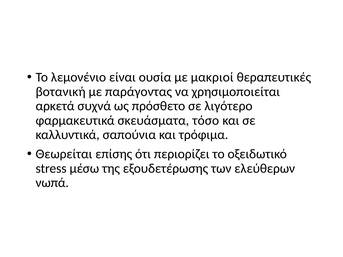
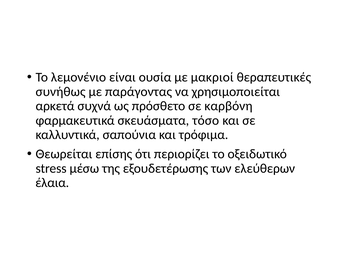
βοτανική: βοτανική -> συνήθως
λιγότερο: λιγότερο -> καρβόνη
νωπά: νωπά -> έλαια
